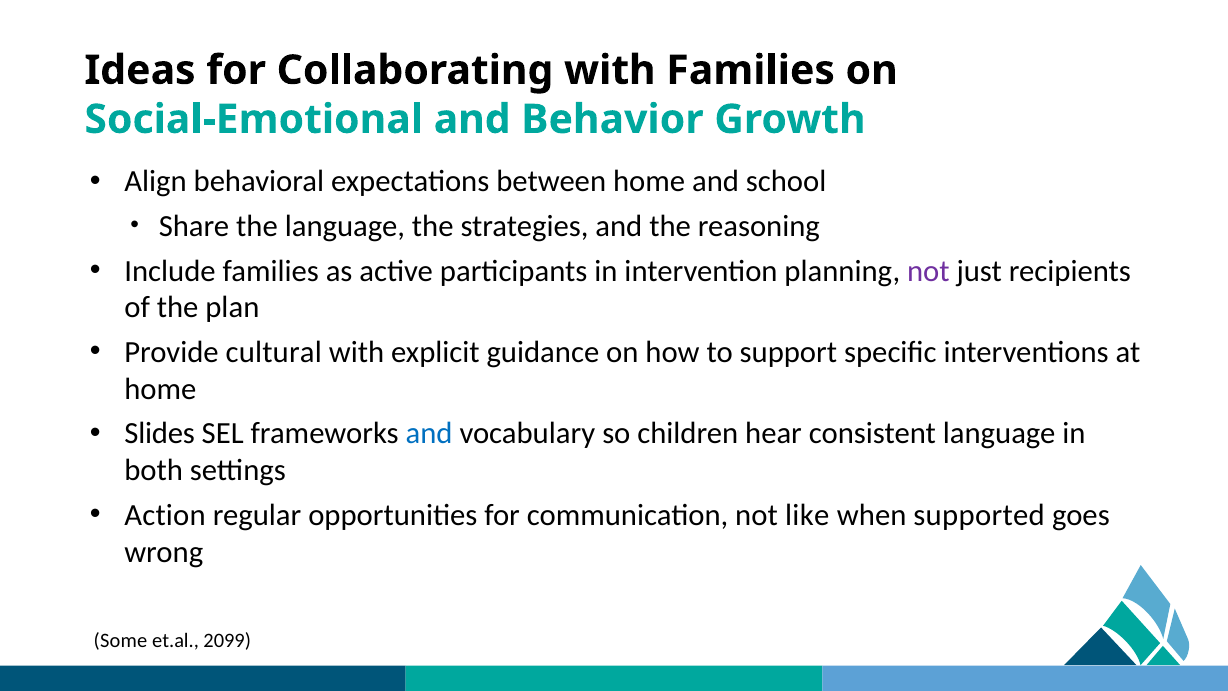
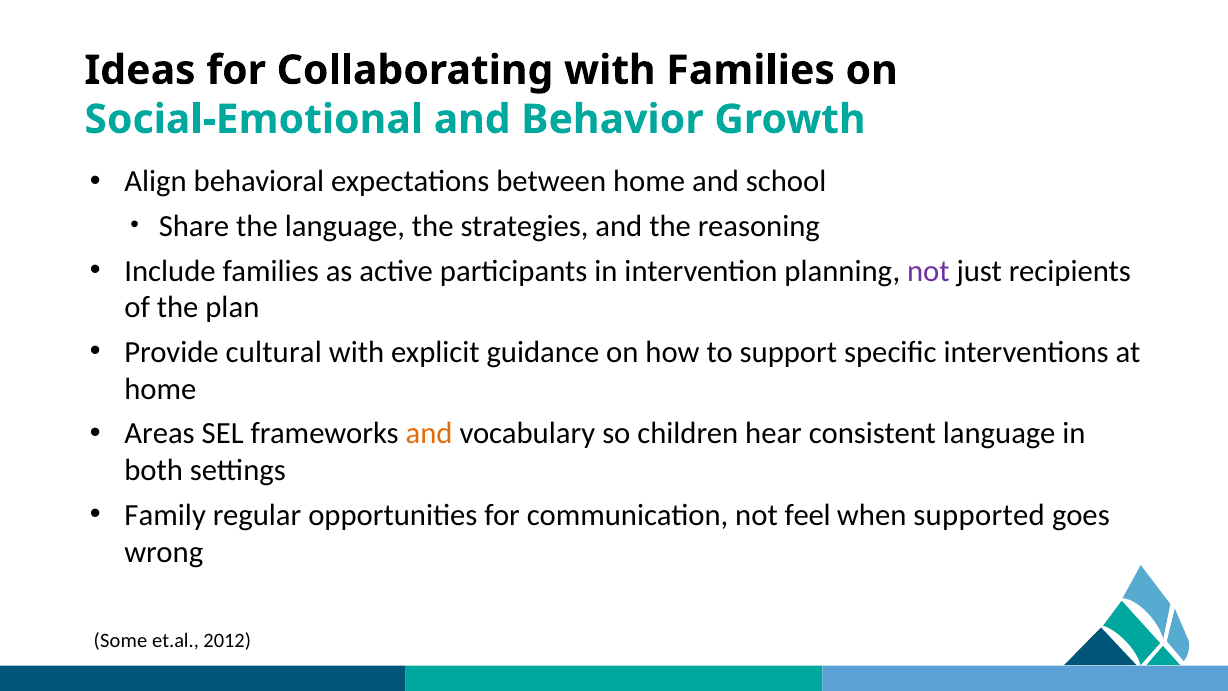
Slides: Slides -> Areas
and at (429, 434) colour: blue -> orange
Action: Action -> Family
like: like -> feel
2099: 2099 -> 2012
